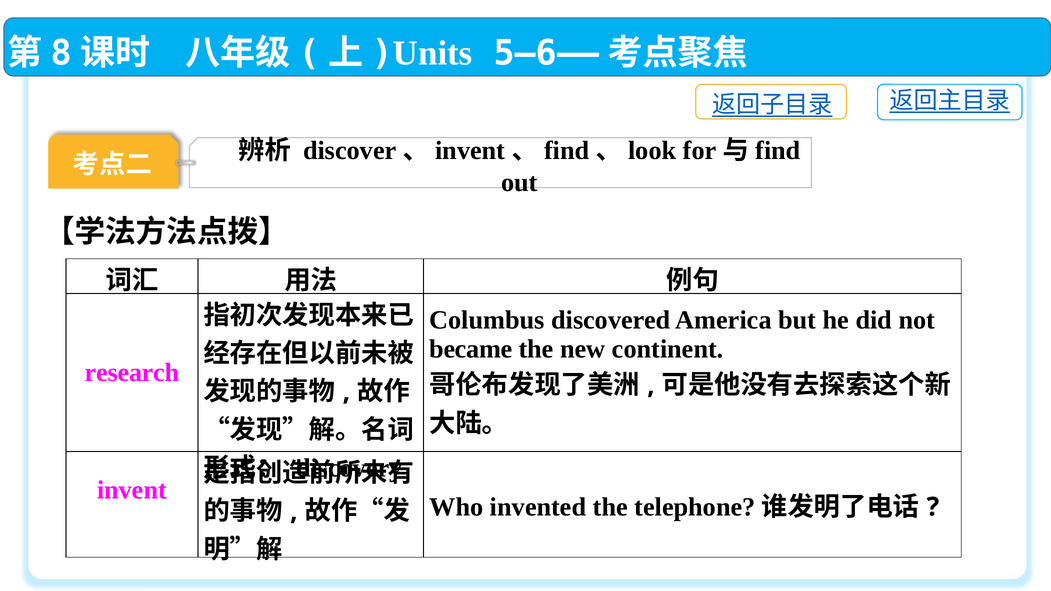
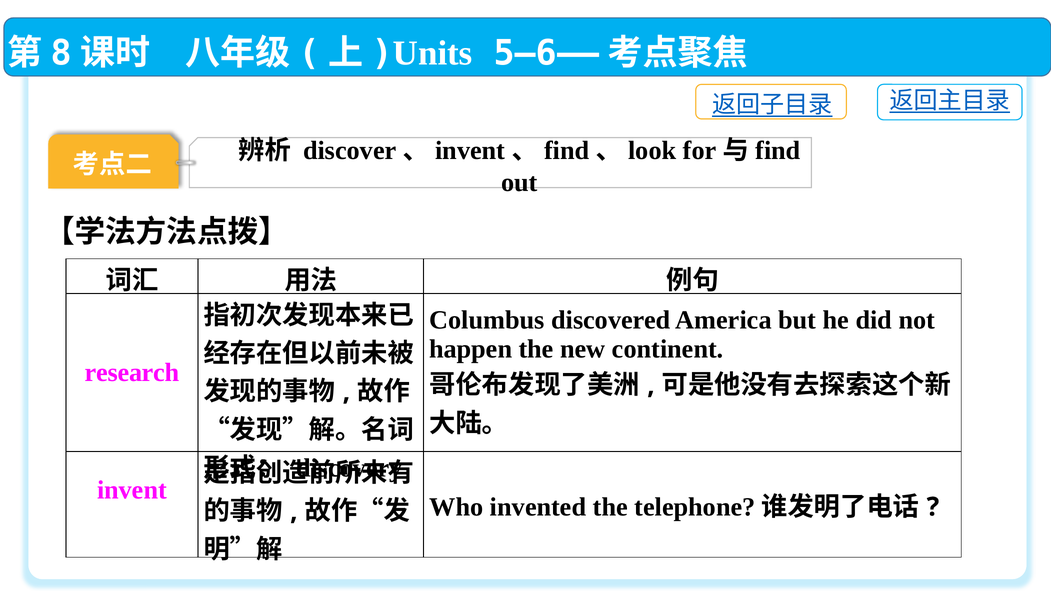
became: became -> happen
